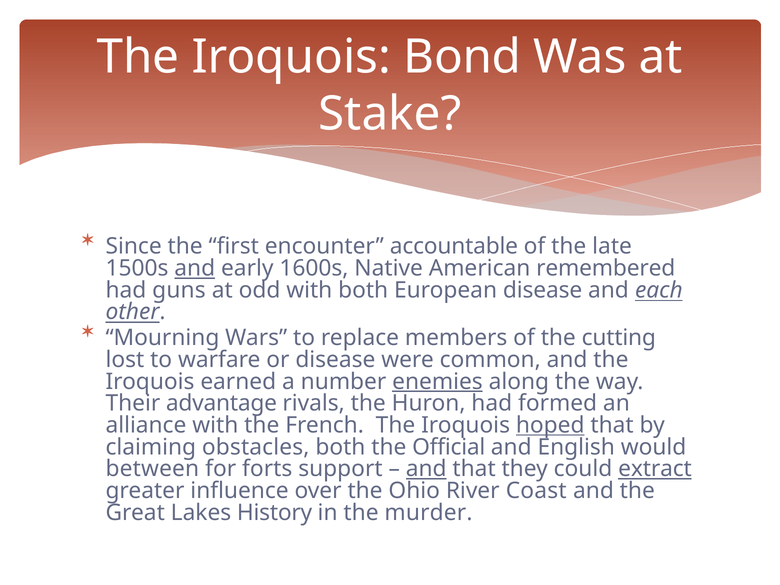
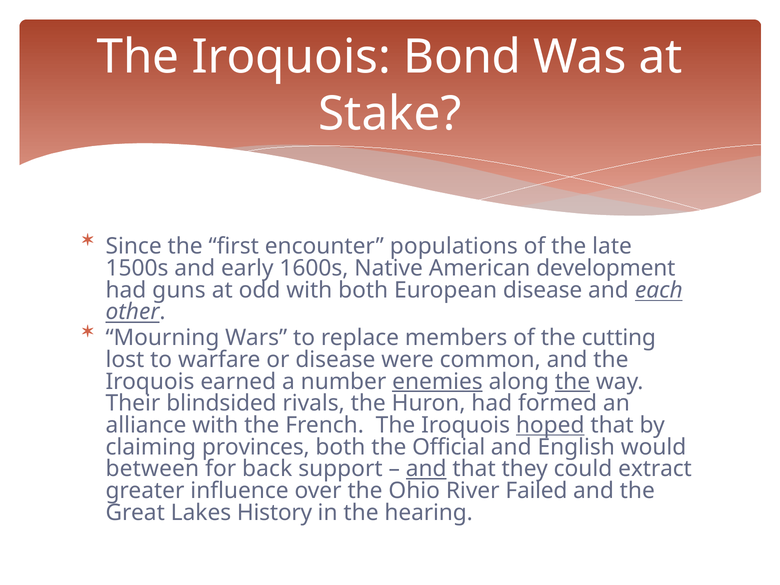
accountable: accountable -> populations
and at (195, 268) underline: present -> none
remembered: remembered -> development
the at (573, 382) underline: none -> present
advantage: advantage -> blindsided
obstacles: obstacles -> provinces
forts: forts -> back
extract underline: present -> none
Coast: Coast -> Failed
murder: murder -> hearing
